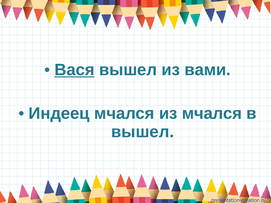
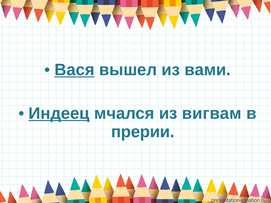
Индеец underline: none -> present
из мчался: мчался -> вигвам
вышел at (143, 132): вышел -> прерии
